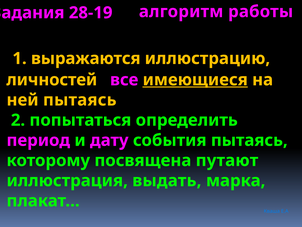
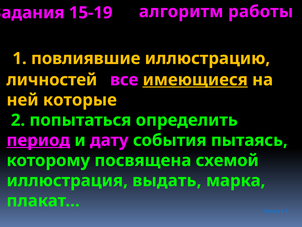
28-19: 28-19 -> 15-19
выражаются: выражаются -> повлиявшие
ней пытаясь: пытаясь -> которые
период underline: none -> present
путают: путают -> схемой
